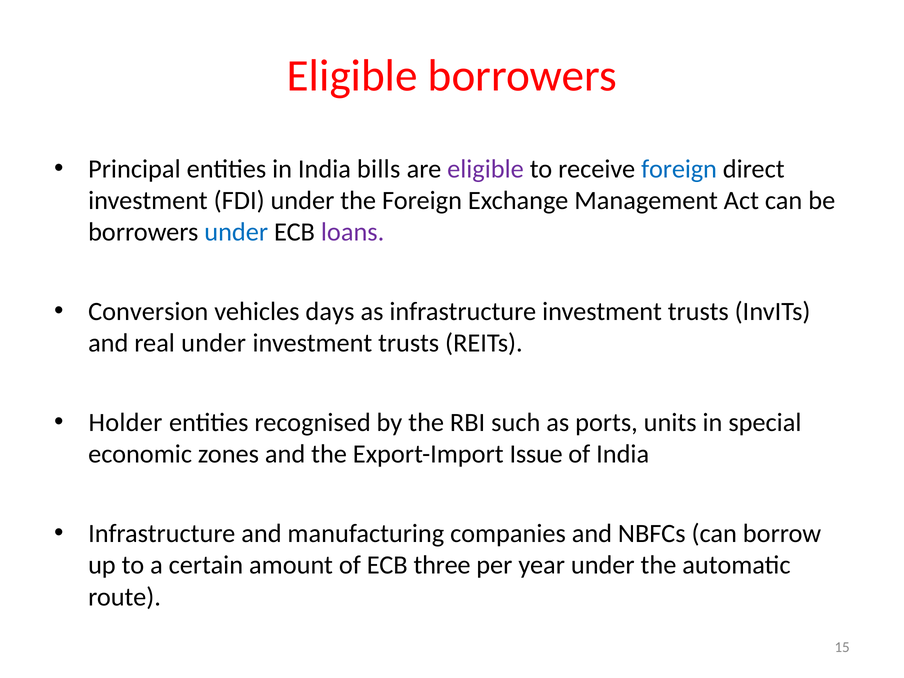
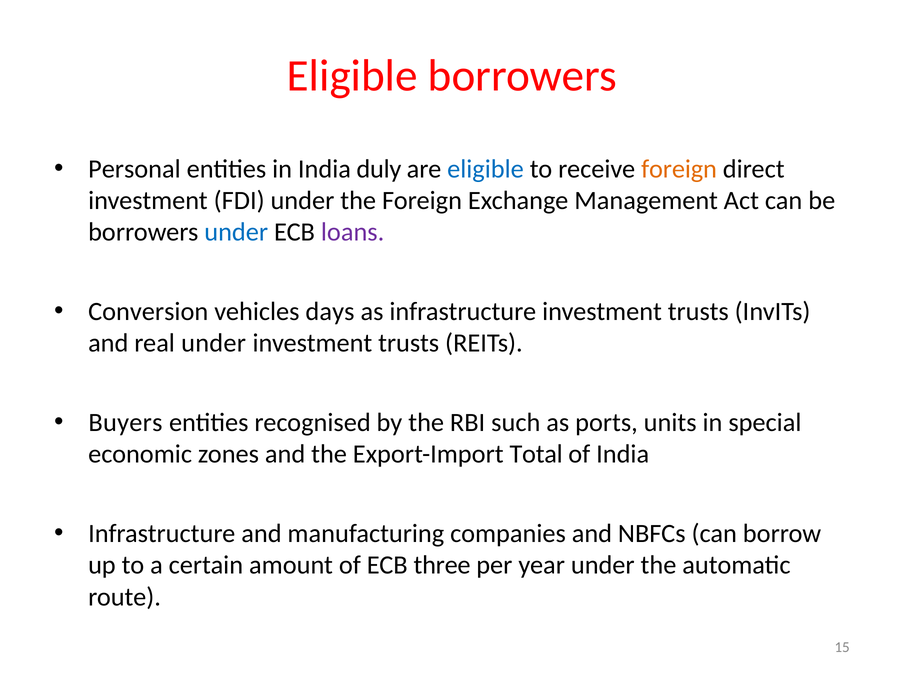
Principal: Principal -> Personal
bills: bills -> duly
eligible at (485, 169) colour: purple -> blue
foreign at (679, 169) colour: blue -> orange
Holder: Holder -> Buyers
Issue: Issue -> Total
